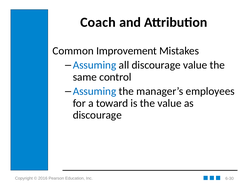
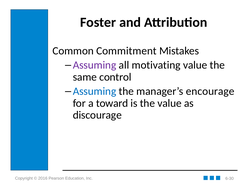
Coach: Coach -> Foster
Improvement: Improvement -> Commitment
Assuming at (95, 65) colour: blue -> purple
all discourage: discourage -> motivating
employees: employees -> encourage
